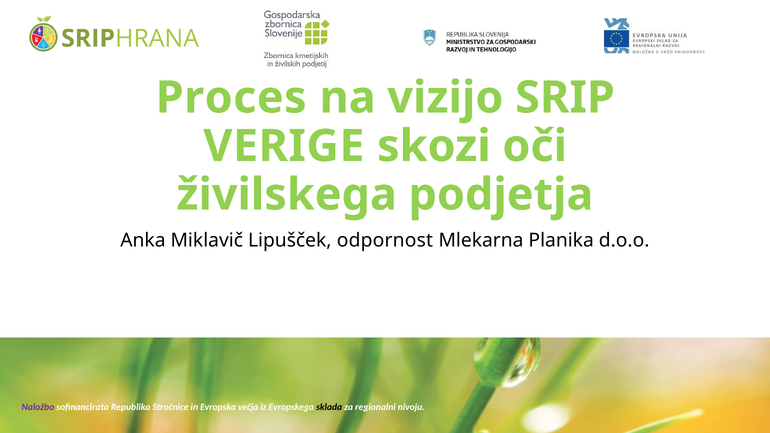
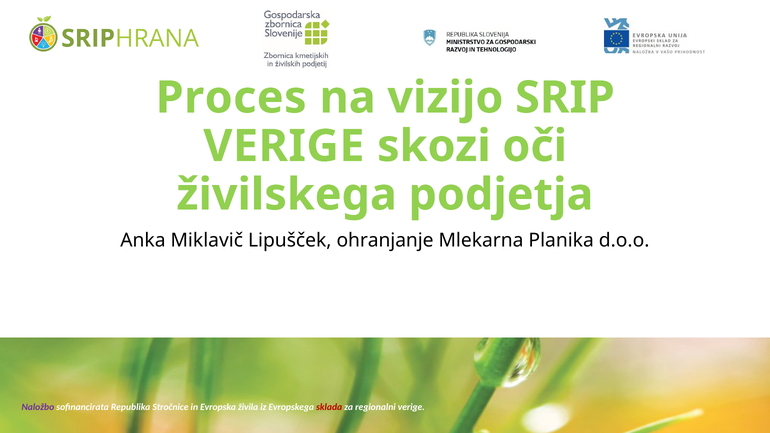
odpornost: odpornost -> ohranjanje
večja: večja -> živila
sklada colour: black -> red
regionalni nivoju: nivoju -> verige
